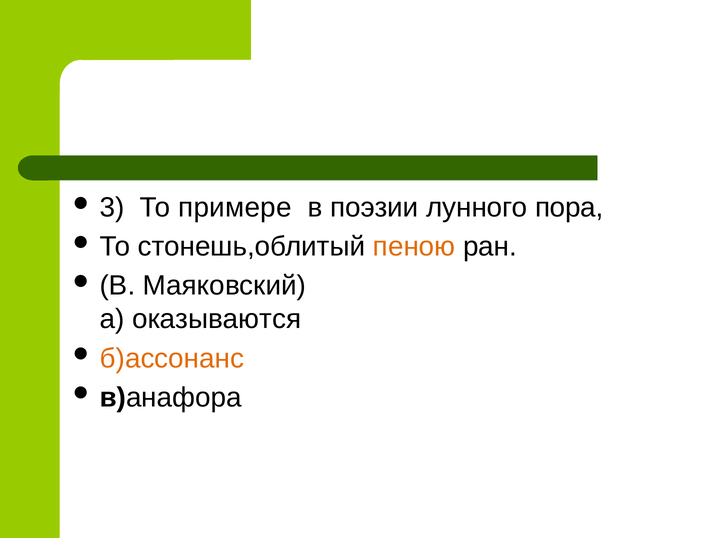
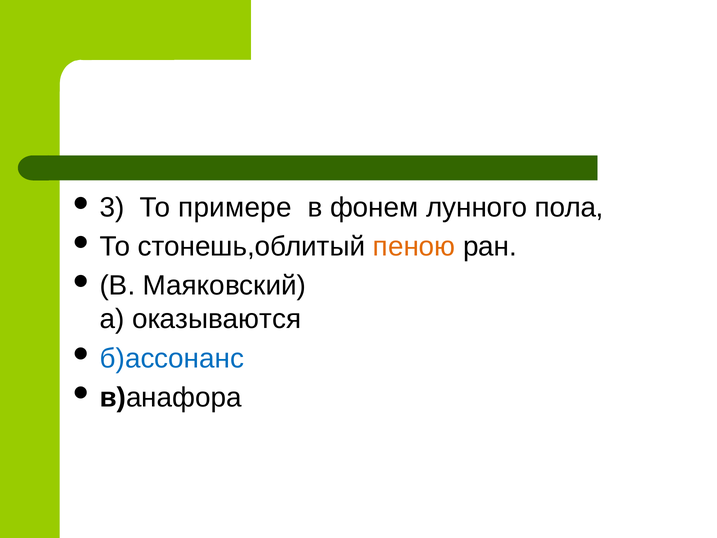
поэзии: поэзии -> фонем
пора: пора -> пола
б)ассонанс colour: orange -> blue
